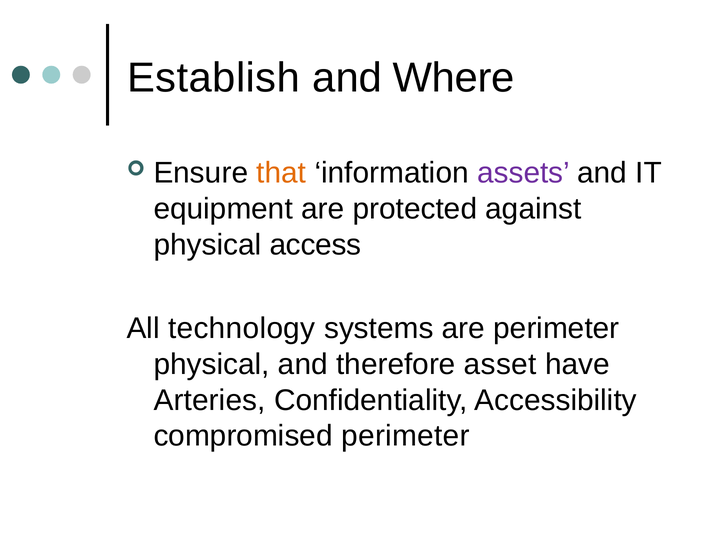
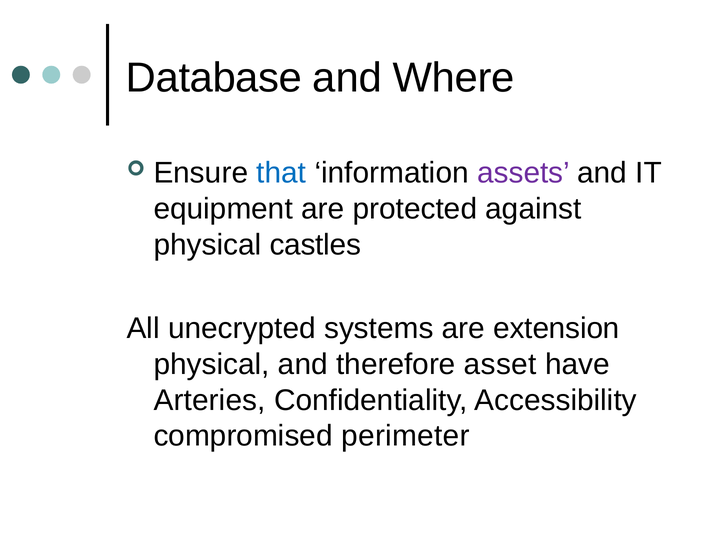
Establish: Establish -> Database
that colour: orange -> blue
access: access -> castles
technology: technology -> unecrypted
are perimeter: perimeter -> extension
